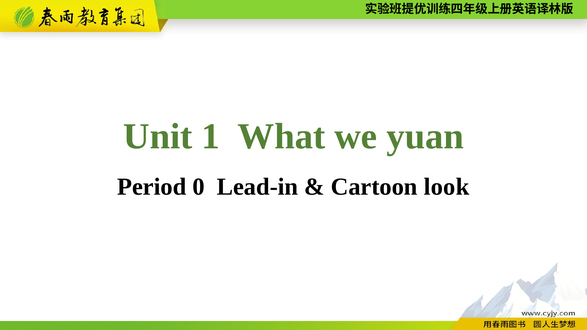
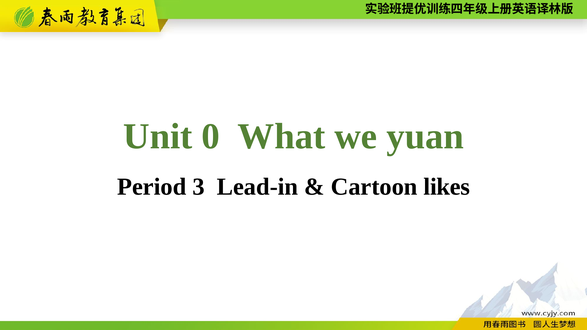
1: 1 -> 0
0: 0 -> 3
look: look -> likes
